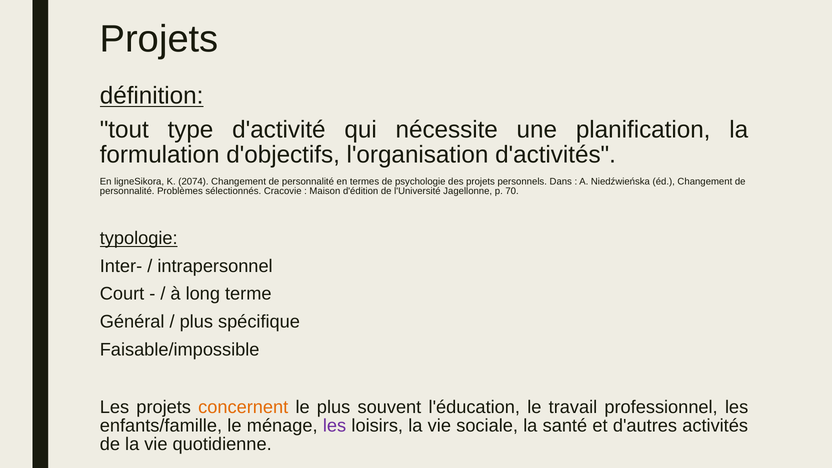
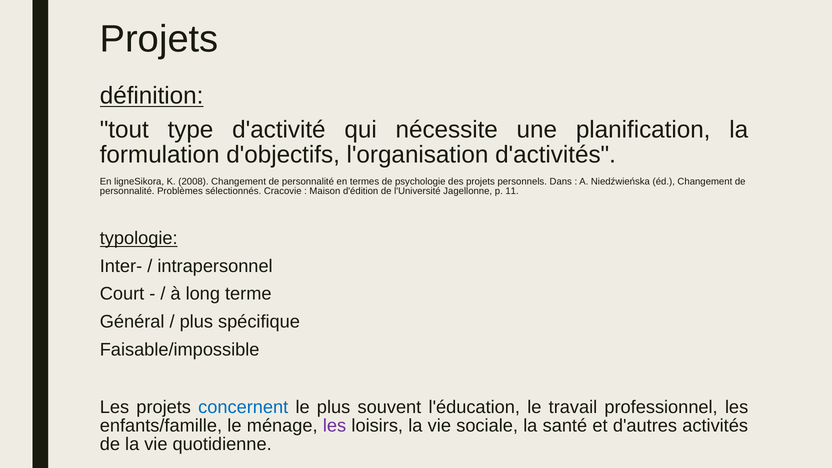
2074: 2074 -> 2008
70: 70 -> 11
concernent colour: orange -> blue
